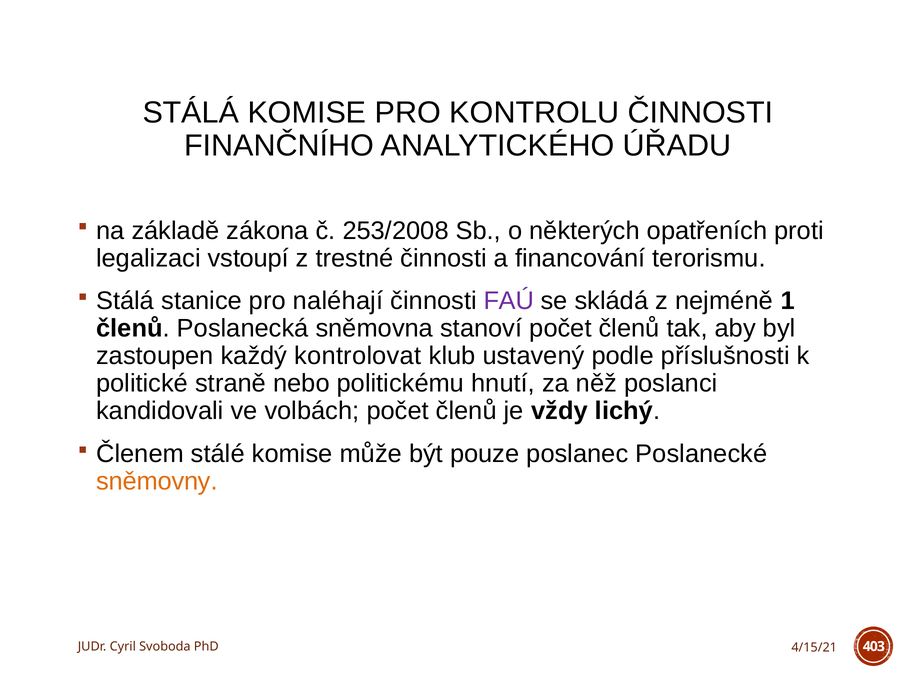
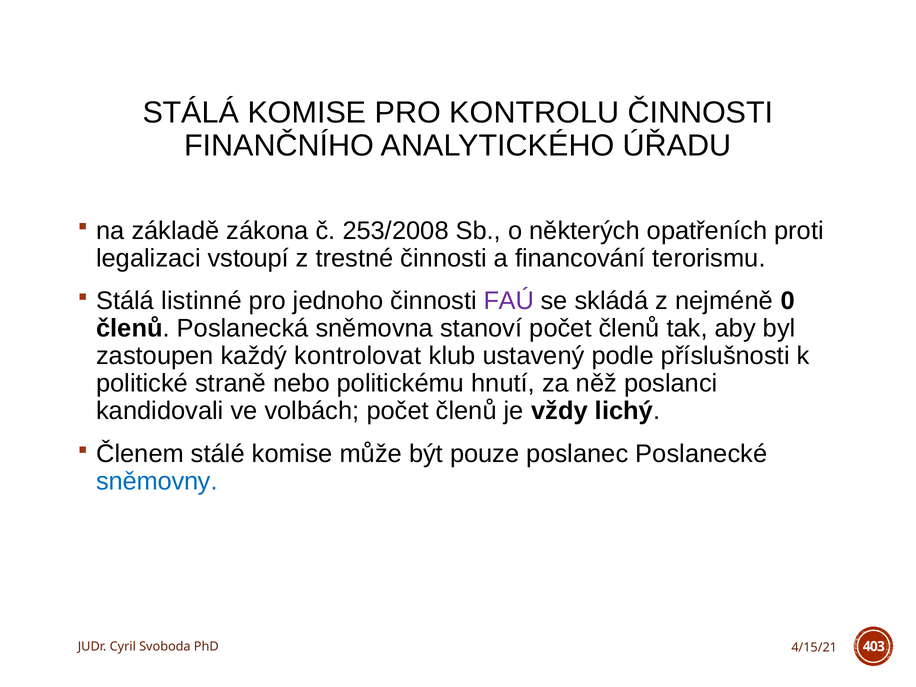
stanice: stanice -> listinné
naléhají: naléhají -> jednoho
1: 1 -> 0
sněmovny colour: orange -> blue
